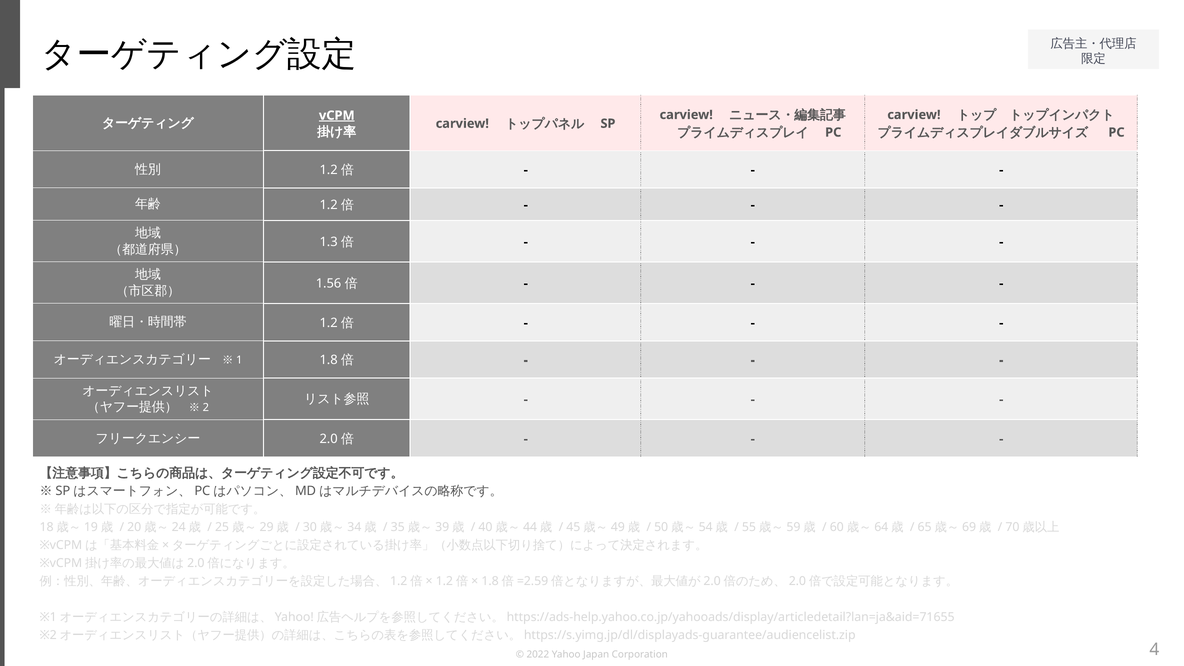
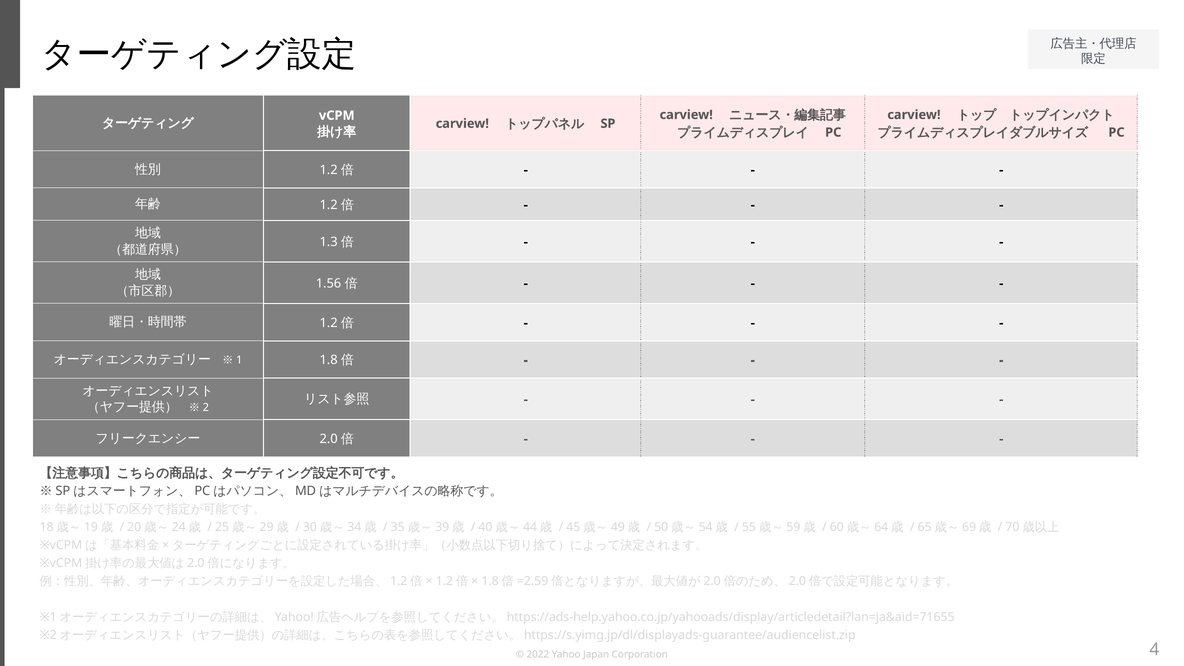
vCPM underline: present -> none
